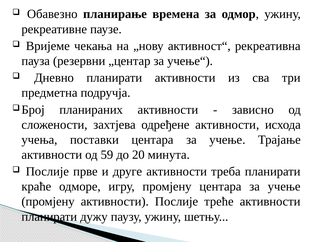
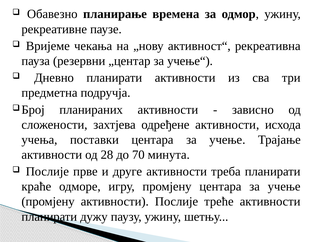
59: 59 -> 28
20: 20 -> 70
